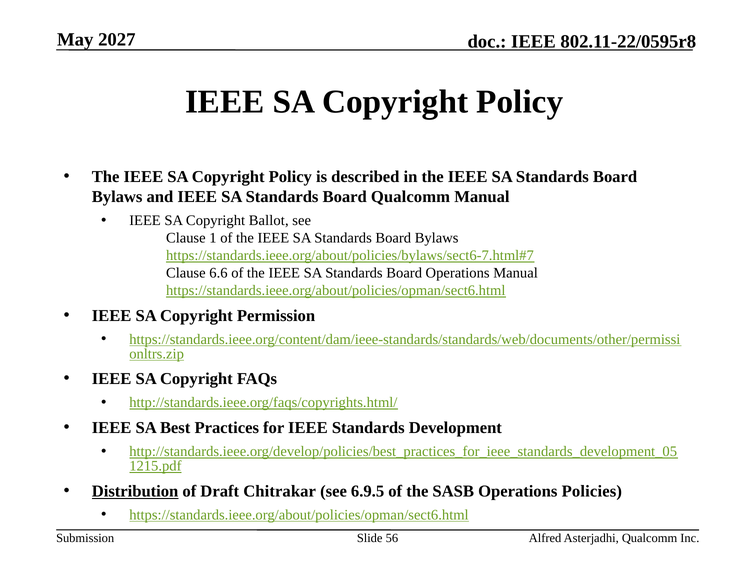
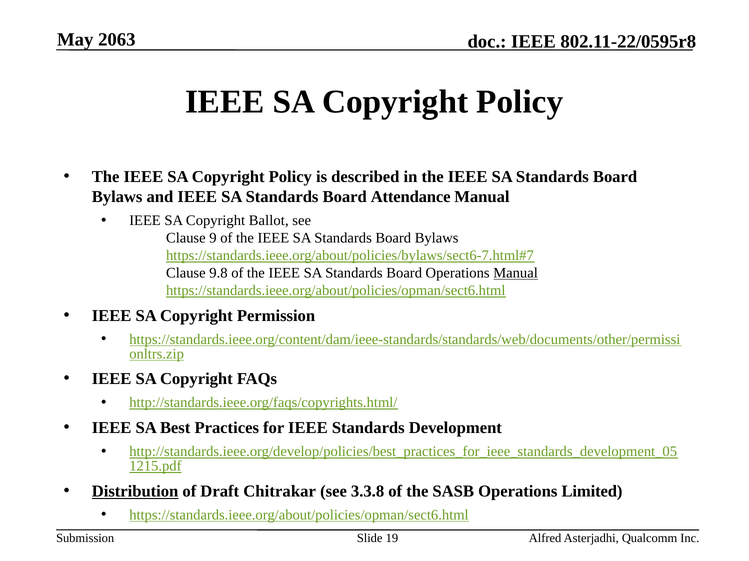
2027: 2027 -> 2063
Board Qualcomm: Qualcomm -> Attendance
1: 1 -> 9
6.6: 6.6 -> 9.8
Manual at (516, 273) underline: none -> present
6.9.5: 6.9.5 -> 3.3.8
Policies: Policies -> Limited
56: 56 -> 19
